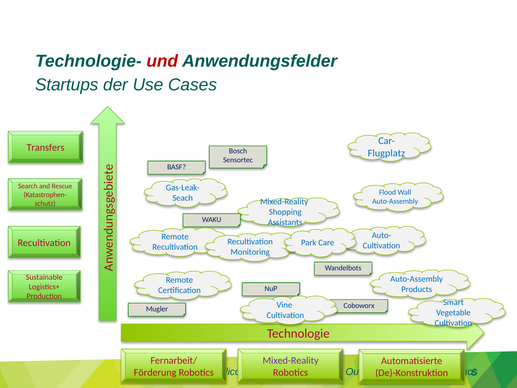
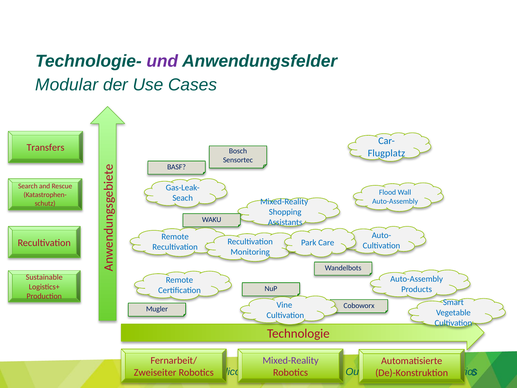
und colour: red -> purple
Startups: Startups -> Modular
Förderung: Förderung -> Zweiseiter
